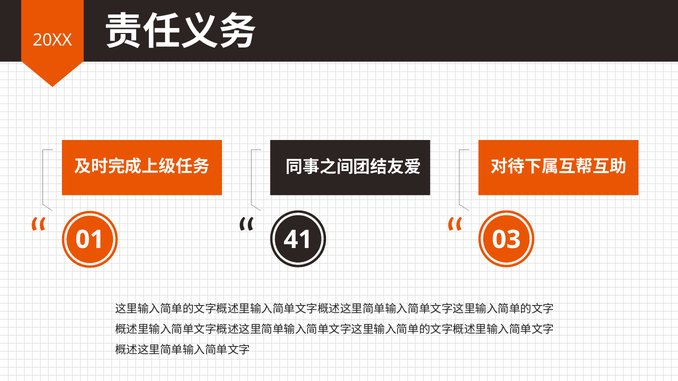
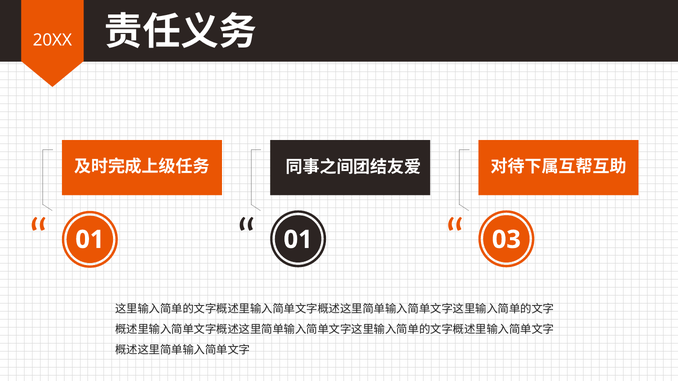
01 41: 41 -> 01
